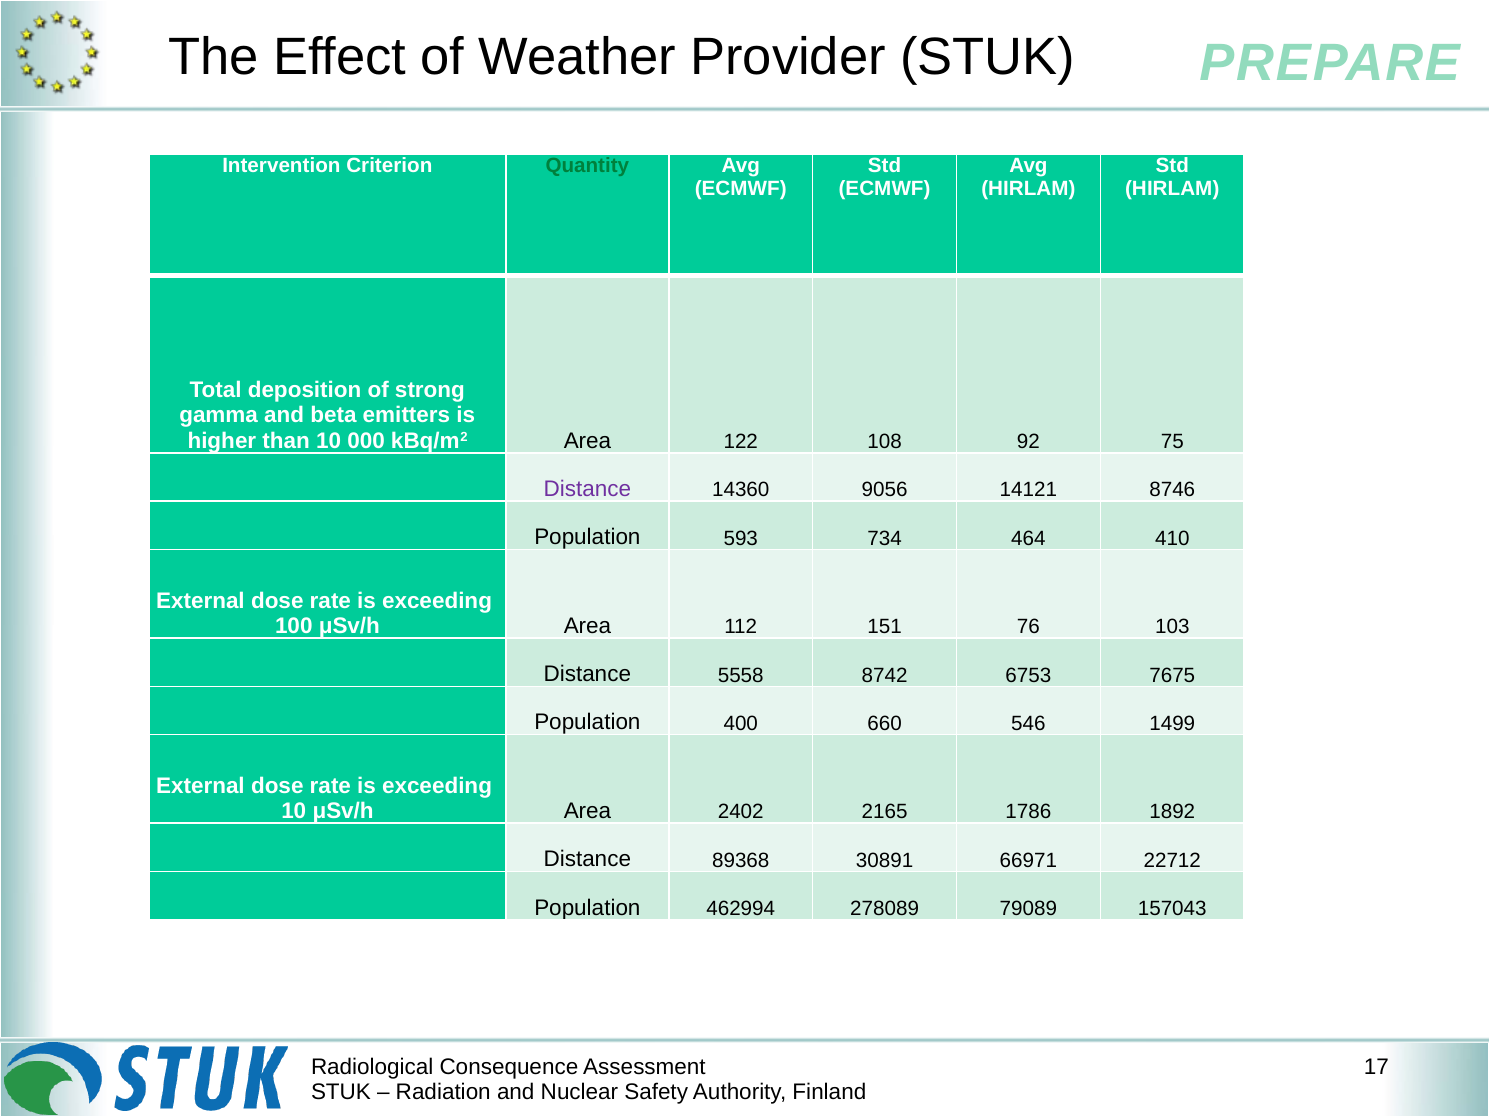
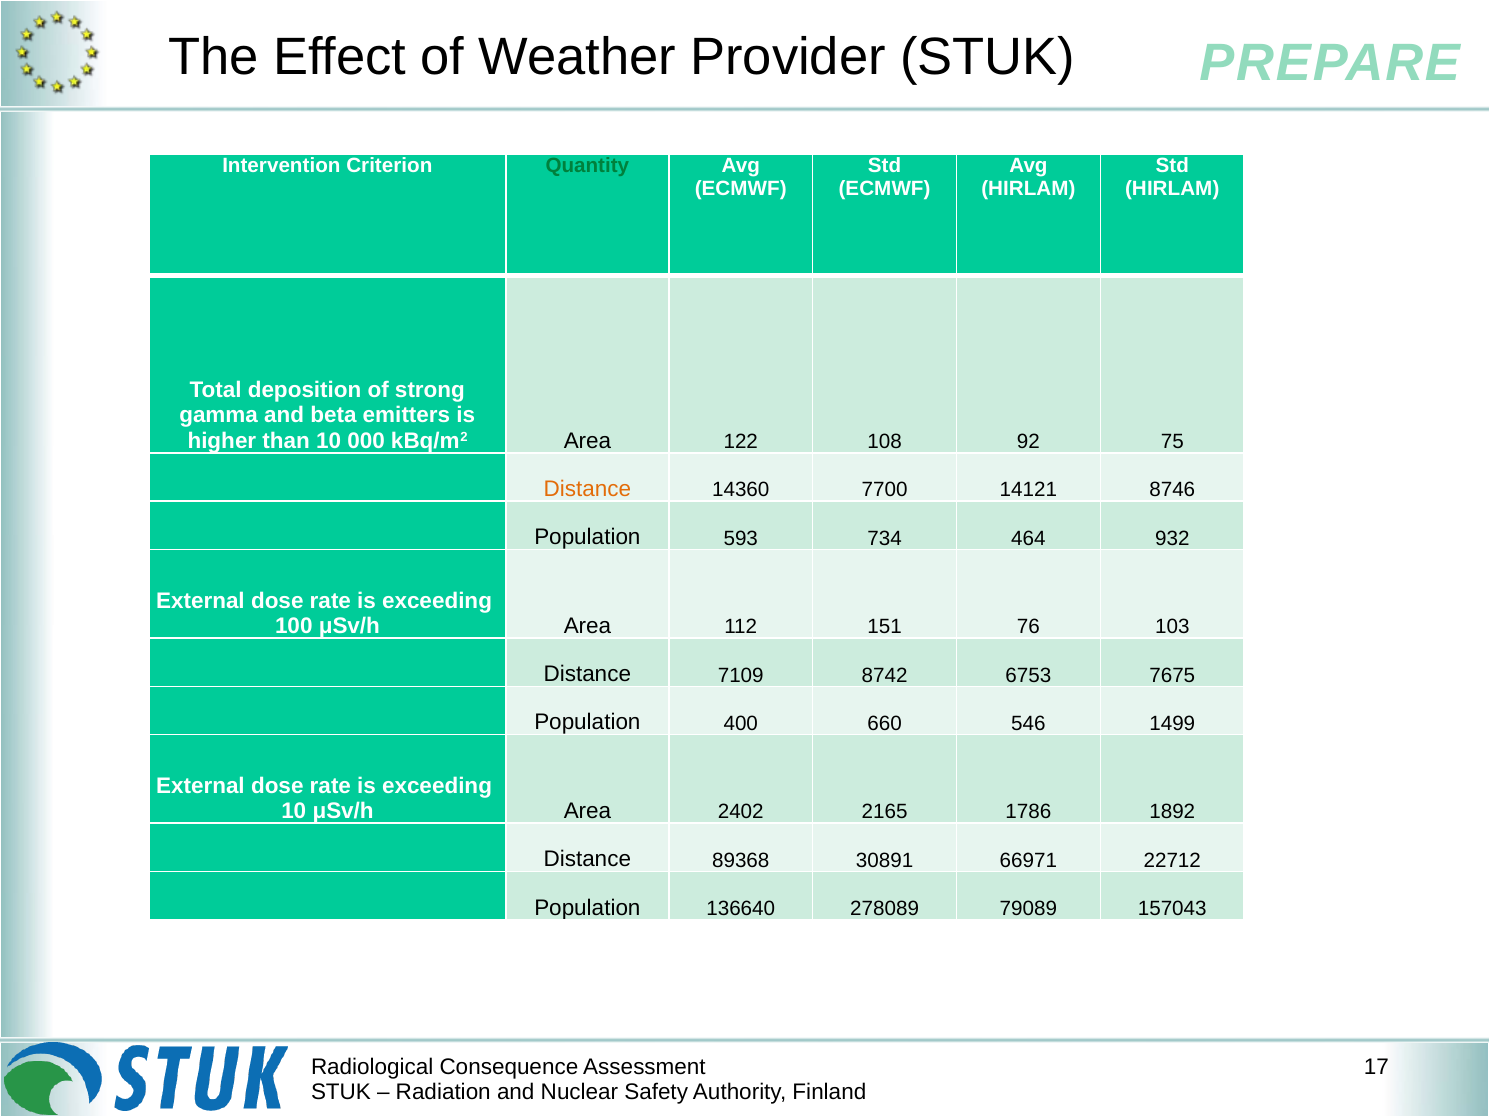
Distance at (587, 489) colour: purple -> orange
9056: 9056 -> 7700
410: 410 -> 932
5558: 5558 -> 7109
462994: 462994 -> 136640
